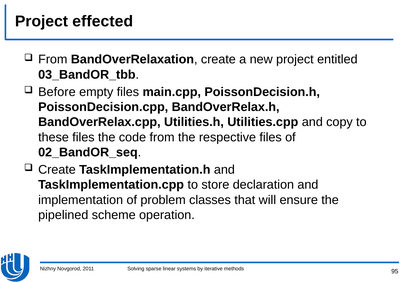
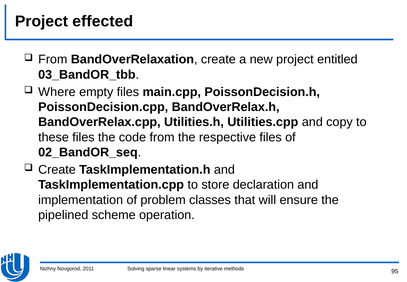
Before: Before -> Where
